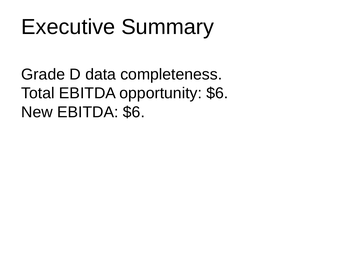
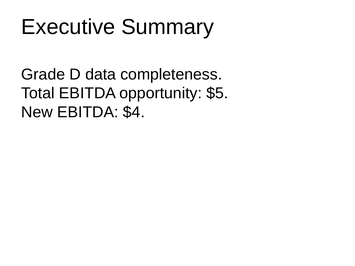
opportunity $6: $6 -> $5
EBITDA $6: $6 -> $4
